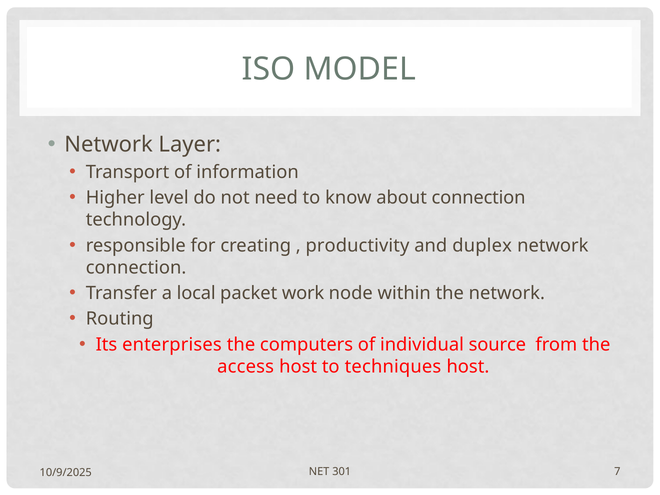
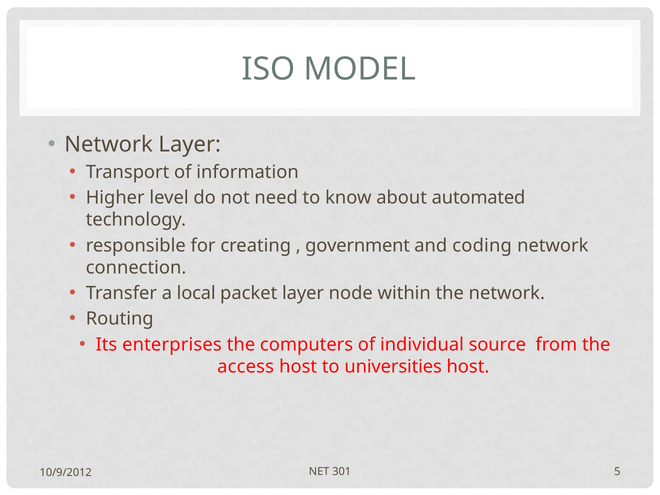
about connection: connection -> automated
productivity: productivity -> government
duplex: duplex -> coding
packet work: work -> layer
techniques: techniques -> universities
7: 7 -> 5
10/9/2025: 10/9/2025 -> 10/9/2012
